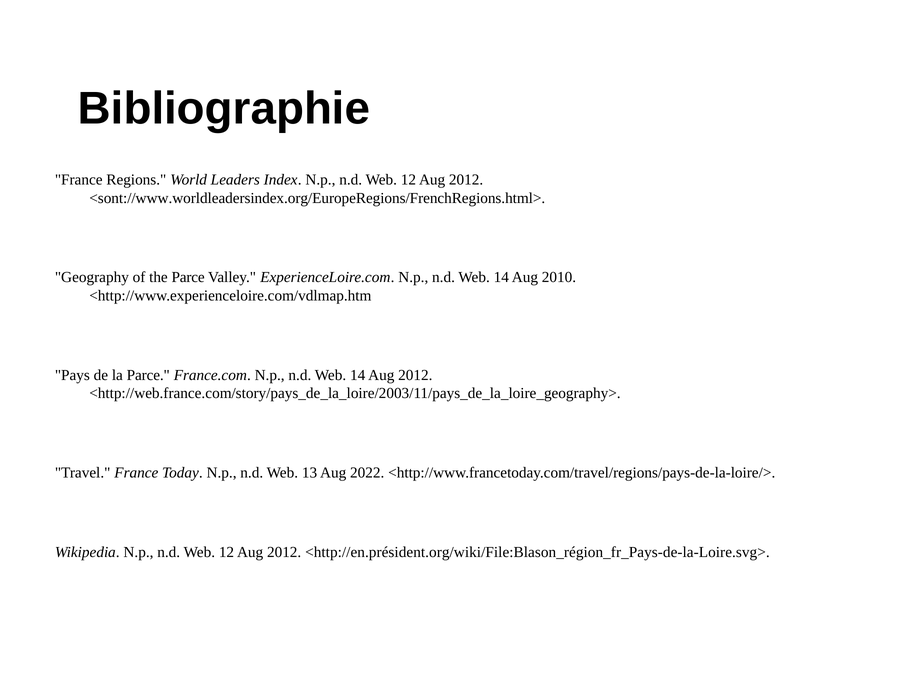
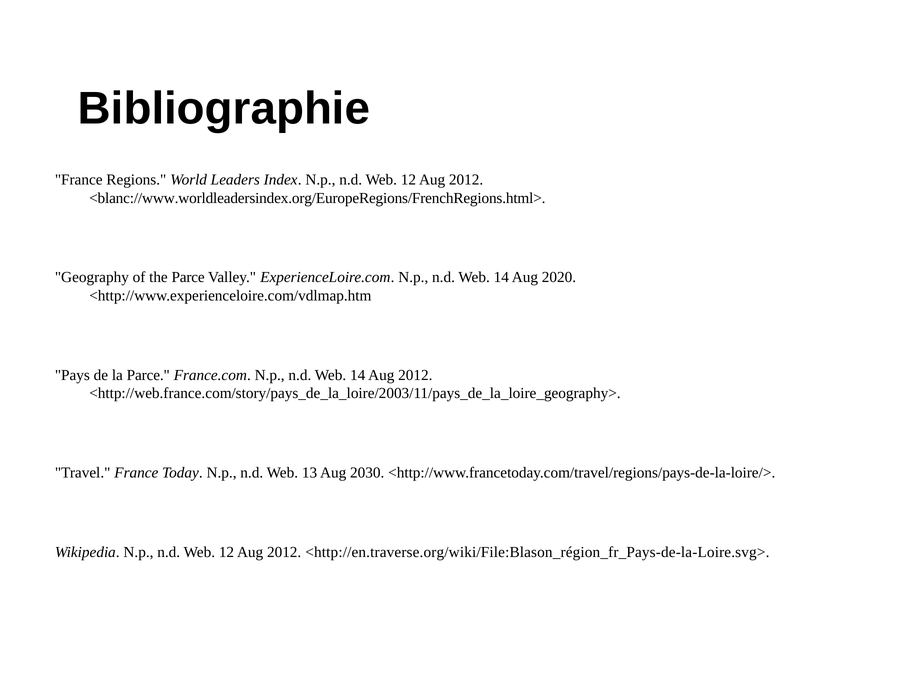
<sont://www.worldleadersindex.org/EuropeRegions/FrenchRegions.html>: <sont://www.worldleadersindex.org/EuropeRegions/FrenchRegions.html> -> <blanc://www.worldleadersindex.org/EuropeRegions/FrenchRegions.html>
2010: 2010 -> 2020
2022: 2022 -> 2030
<http://en.président.org/wiki/File:Blason_région_fr_Pays-de-la-Loire.svg>: <http://en.président.org/wiki/File:Blason_région_fr_Pays-de-la-Loire.svg> -> <http://en.traverse.org/wiki/File:Blason_région_fr_Pays-de-la-Loire.svg>
